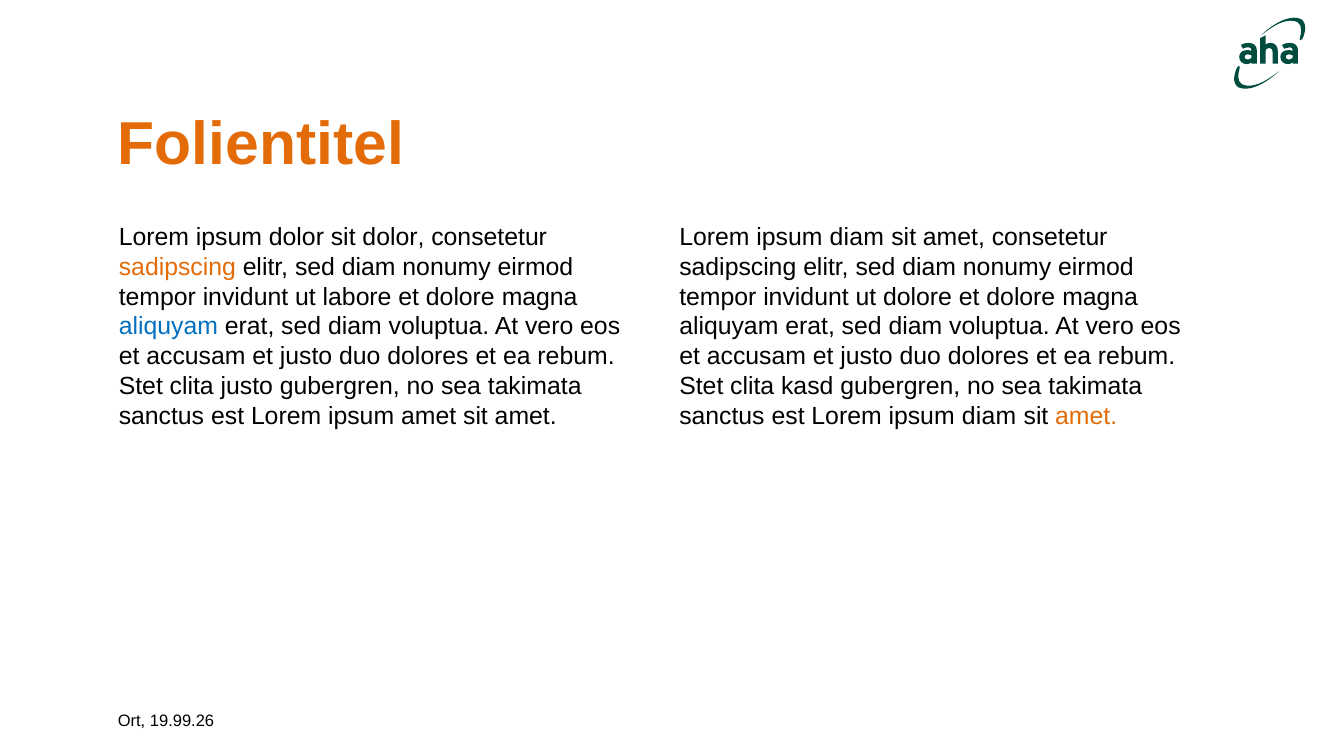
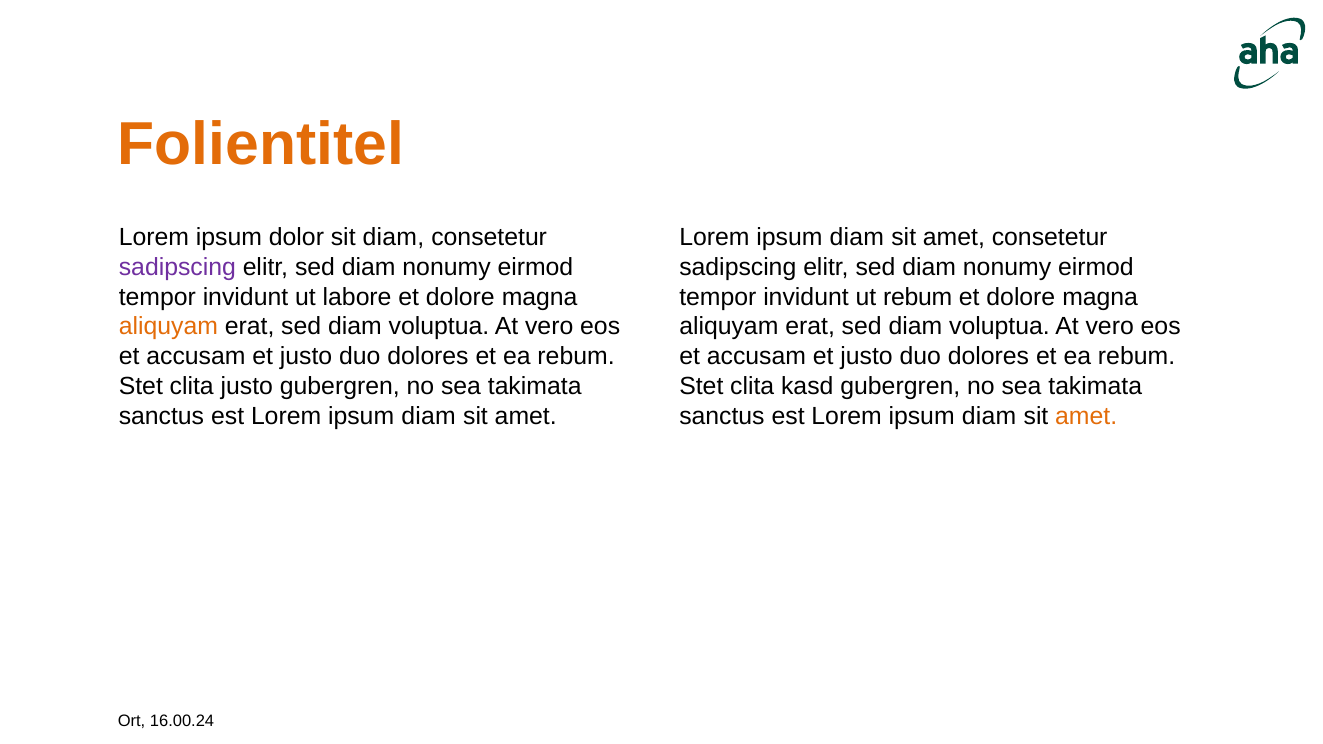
sit dolor: dolor -> diam
sadipscing at (177, 267) colour: orange -> purple
ut dolore: dolore -> rebum
aliquyam at (168, 327) colour: blue -> orange
amet at (429, 416): amet -> diam
19.99.26: 19.99.26 -> 16.00.24
